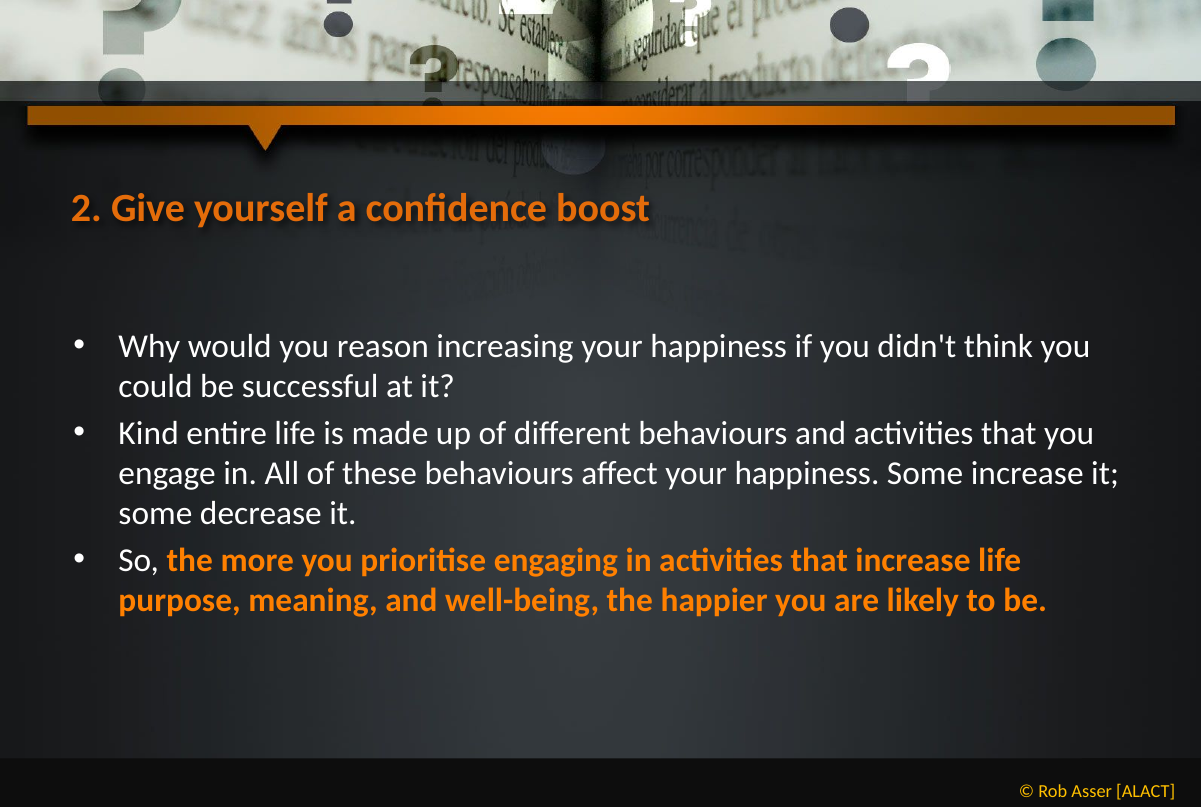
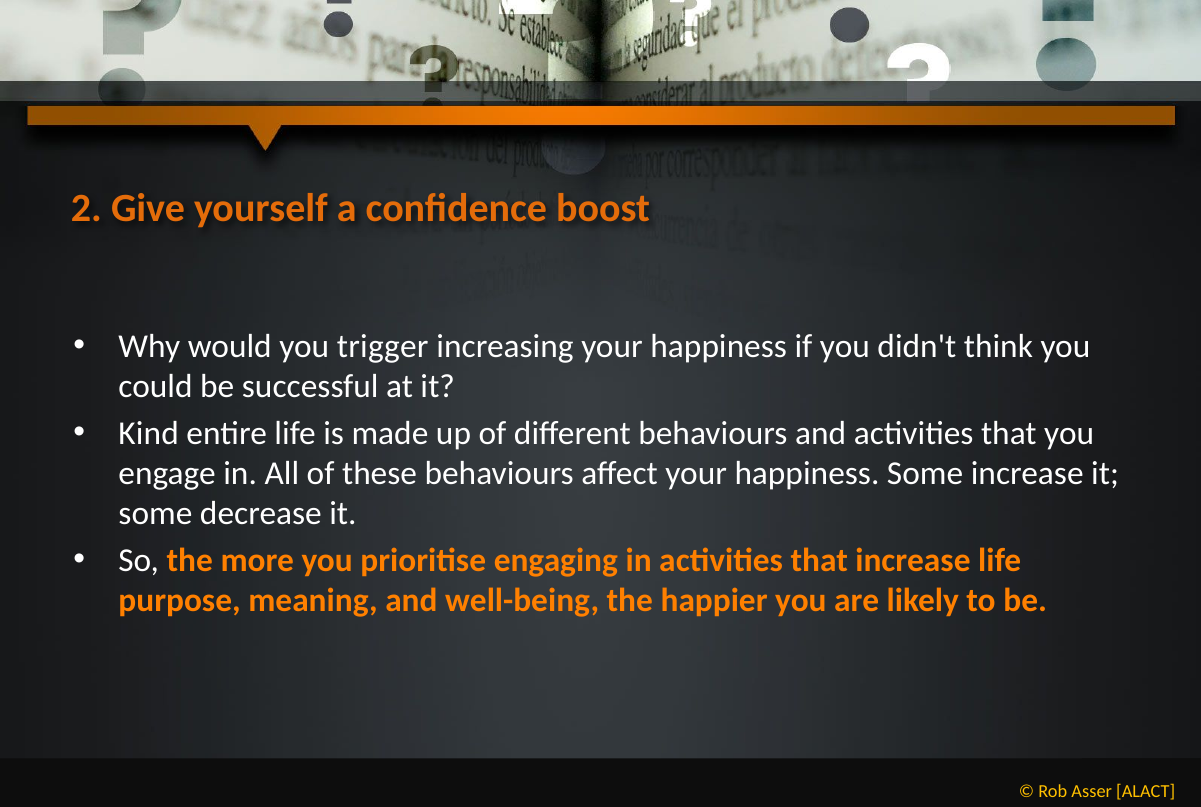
reason: reason -> trigger
